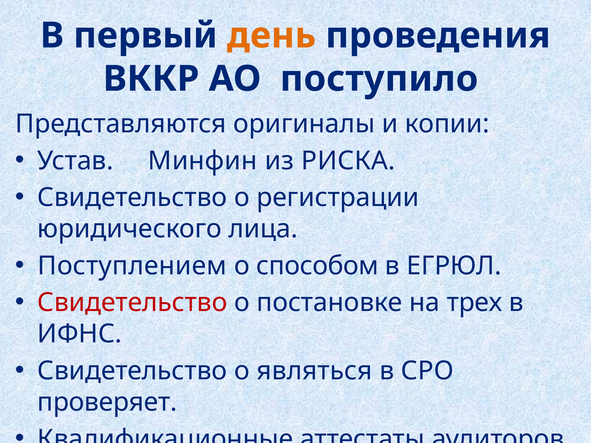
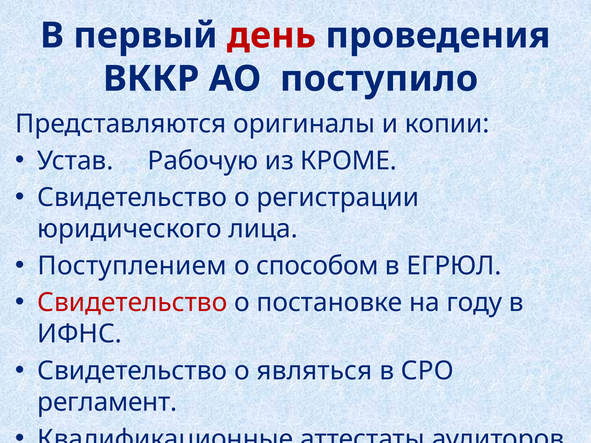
день colour: orange -> red
Минфин: Минфин -> Рабочую
РИСКА: РИСКА -> КРОМЕ
трех: трех -> году
проверяет: проверяет -> регламент
